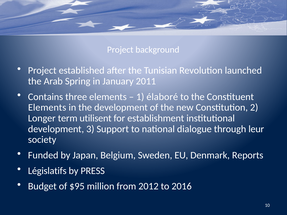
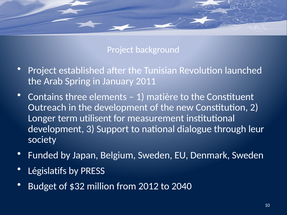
élaboré: élaboré -> matière
Elements at (47, 108): Elements -> Outreach
establishment: establishment -> measurement
Denmark Reports: Reports -> Sweden
$95: $95 -> $32
2016: 2016 -> 2040
